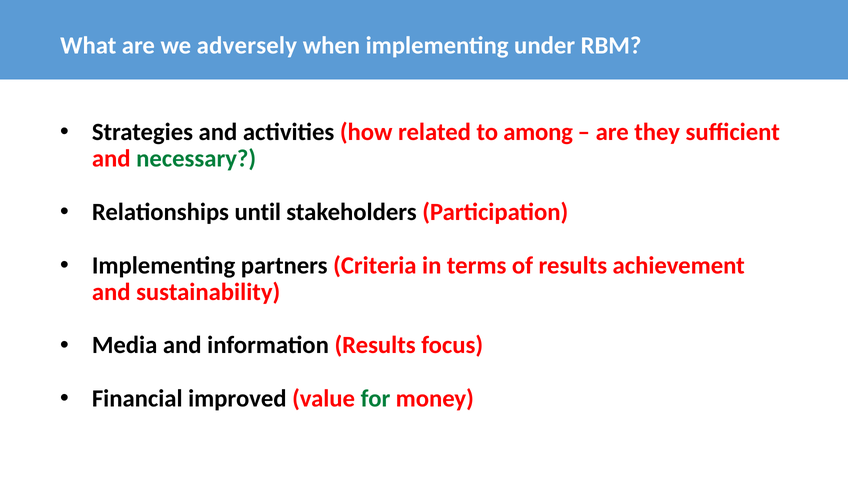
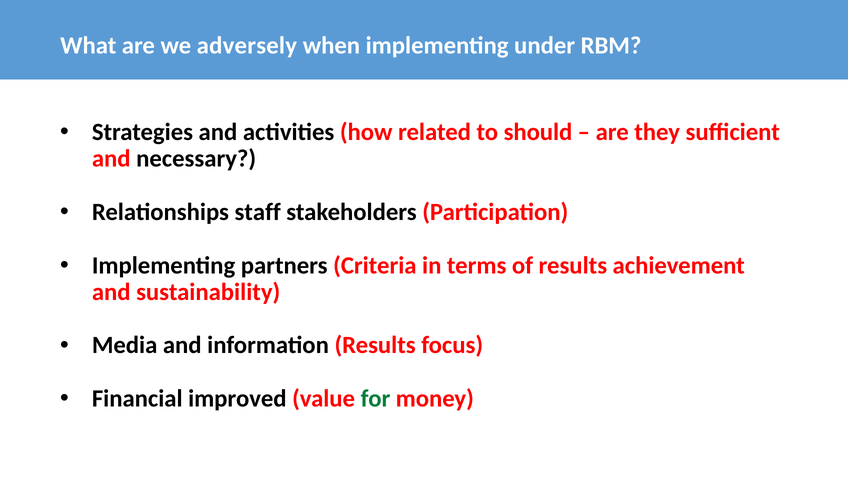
among: among -> should
necessary colour: green -> black
until: until -> staff
